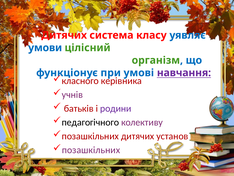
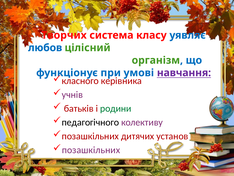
Дитячих at (64, 35): Дитячих -> Творчих
умови: умови -> любов
родини colour: purple -> green
